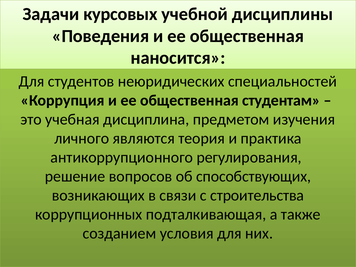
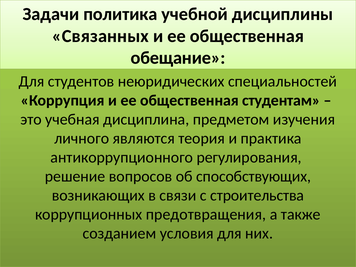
курсовых: курсовых -> политика
Поведения: Поведения -> Связанных
наносится: наносится -> обещание
подталкивающая: подталкивающая -> предотвращения
